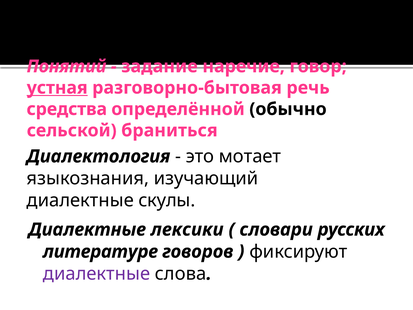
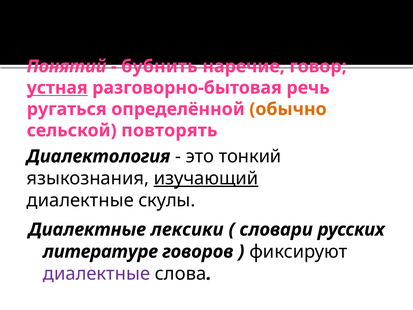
задание: задание -> бубнить
средства: средства -> ругаться
обычно colour: black -> orange
браниться: браниться -> повторять
мотает: мотает -> тонкий
изучающий underline: none -> present
